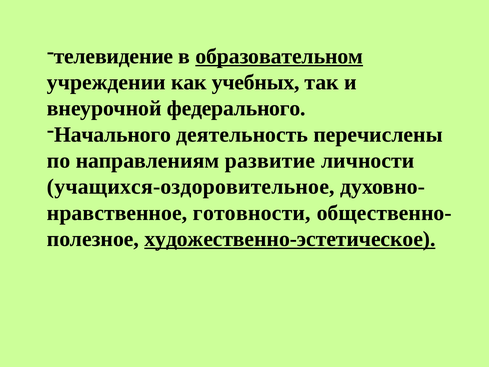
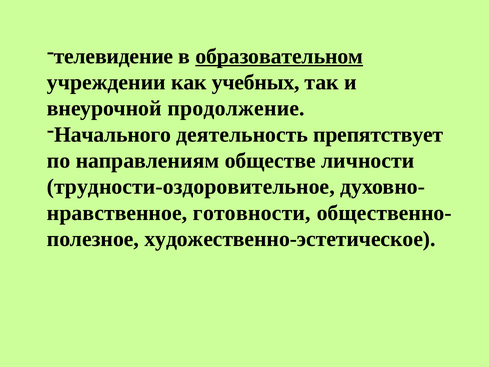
федерального: федерального -> продолжение
перечислены: перечислены -> препятствует
развитие: развитие -> обществе
учащихся-оздоровительное: учащихся-оздоровительное -> трудности-оздоровительное
художественно-эстетическое underline: present -> none
